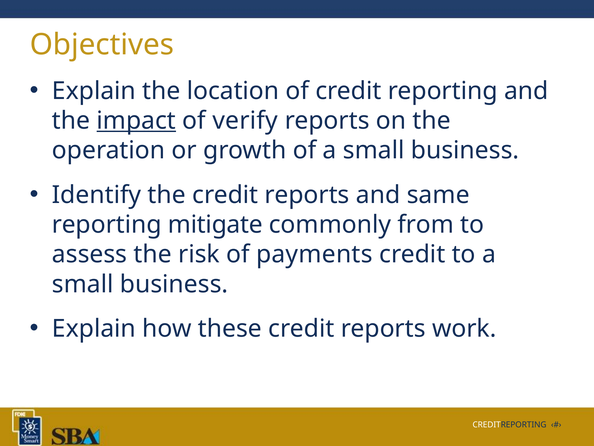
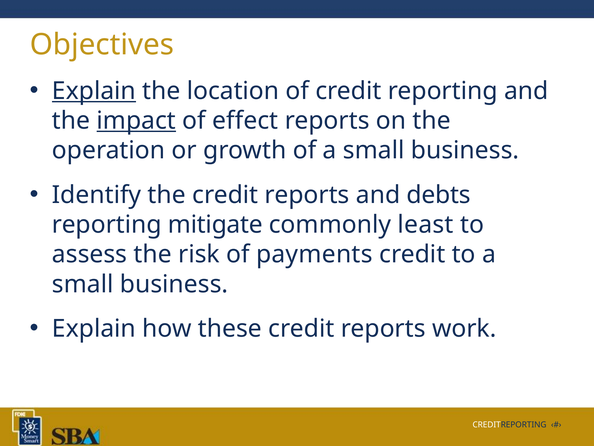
Explain at (94, 91) underline: none -> present
verify: verify -> effect
same: same -> debts
from: from -> least
